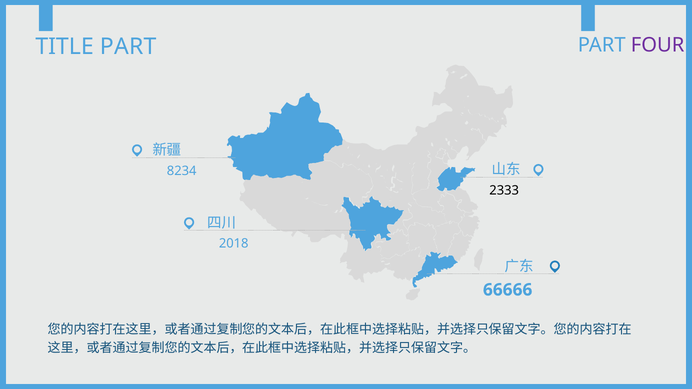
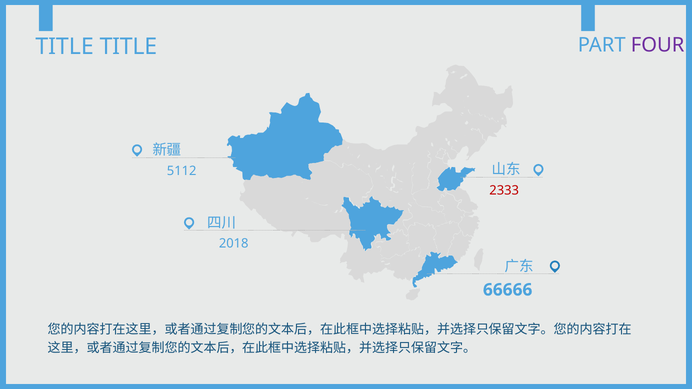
TITLE PART: PART -> TITLE
8234: 8234 -> 5112
2333 colour: black -> red
